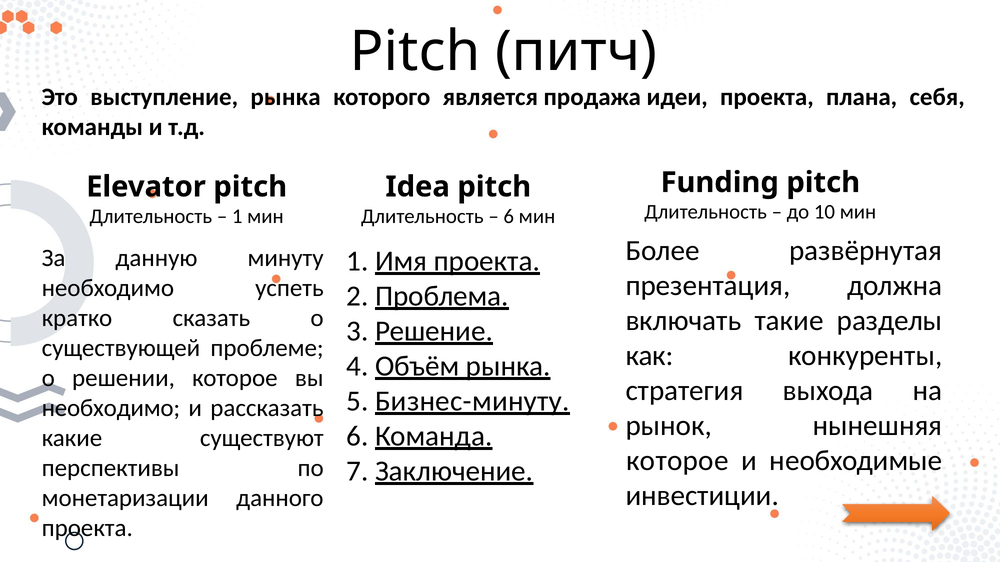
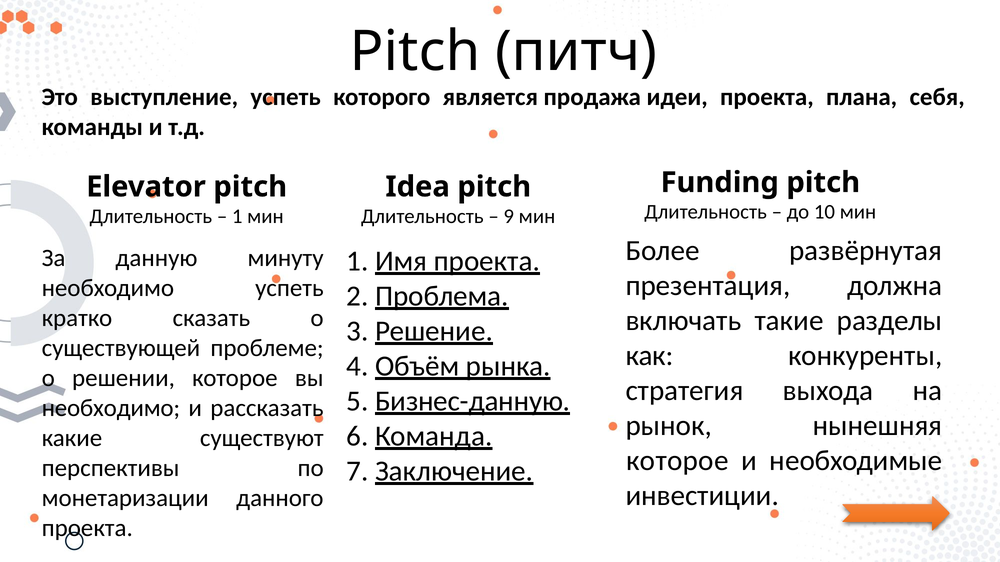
выступление рынка: рынка -> успеть
6 at (509, 216): 6 -> 9
Бизнес-минуту: Бизнес-минуту -> Бизнес-данную
